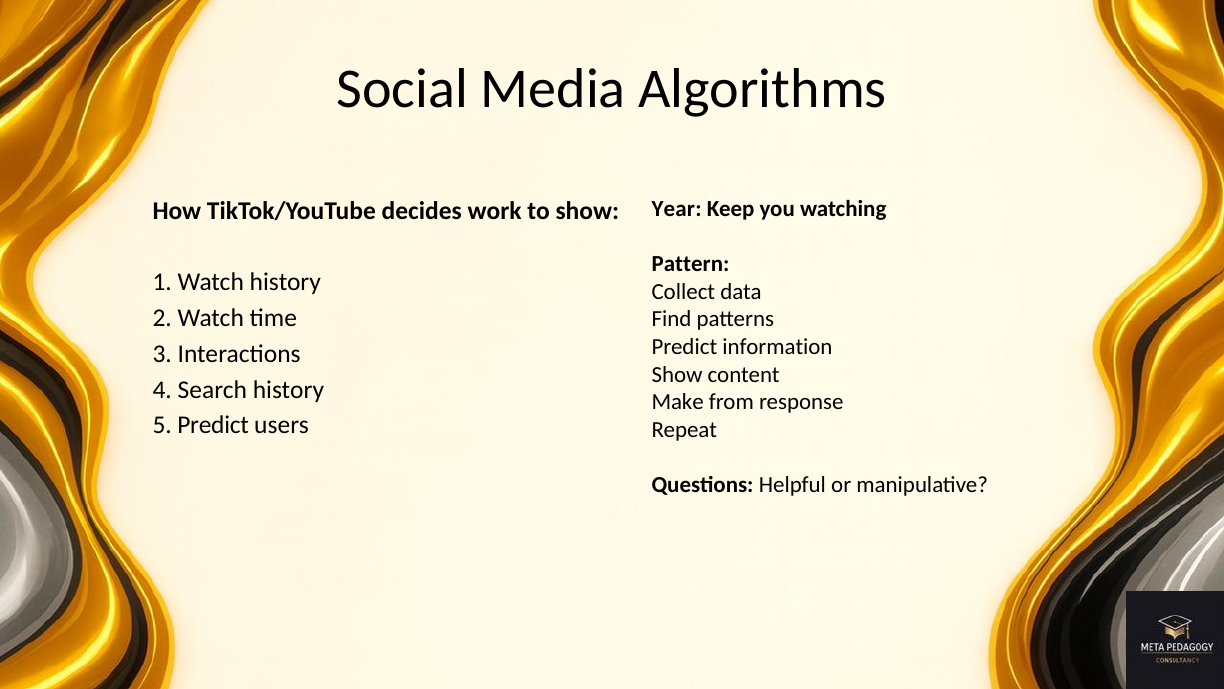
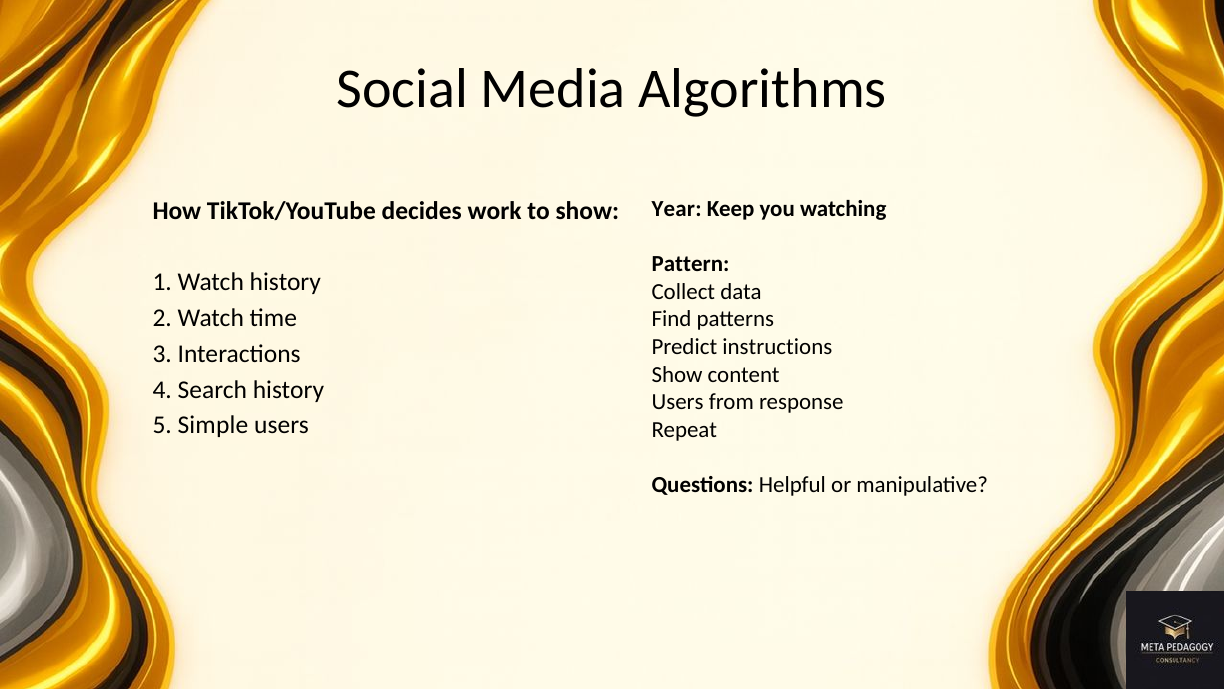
information: information -> instructions
Make at (678, 402): Make -> Users
5 Predict: Predict -> Simple
